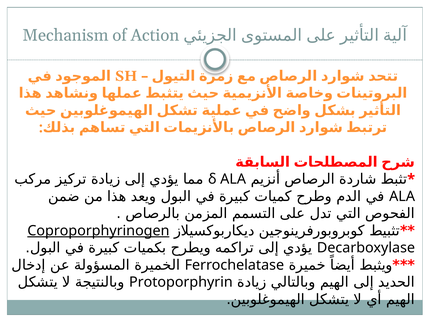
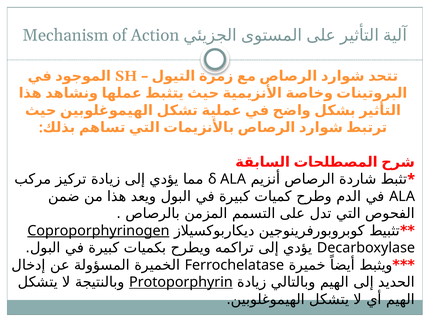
Protoporphyrin underline: none -> present
